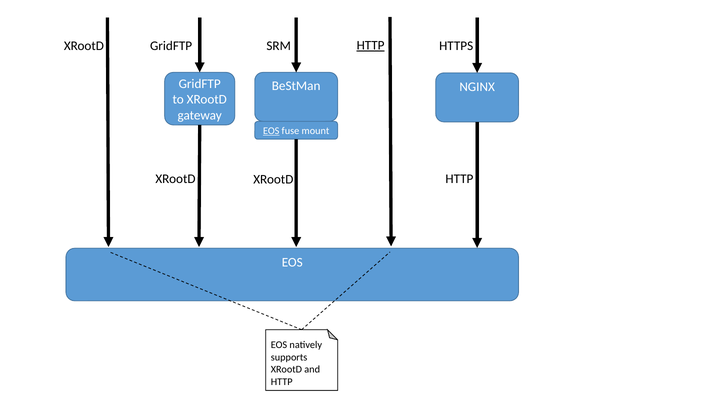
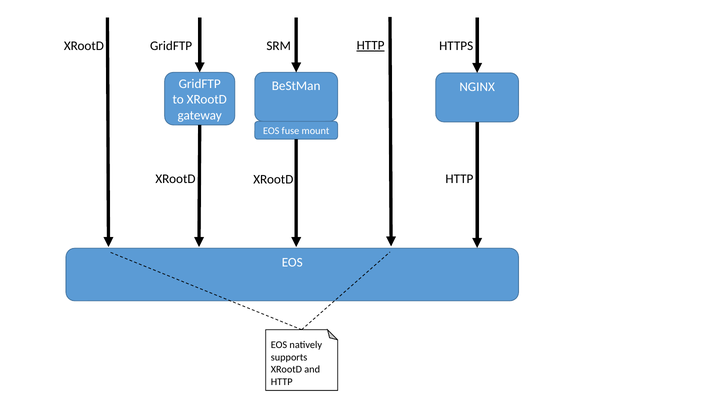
EOS at (271, 131) underline: present -> none
